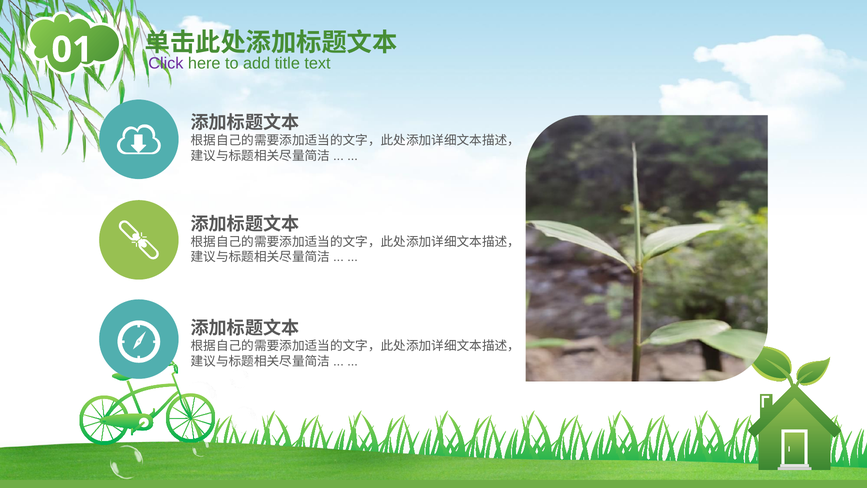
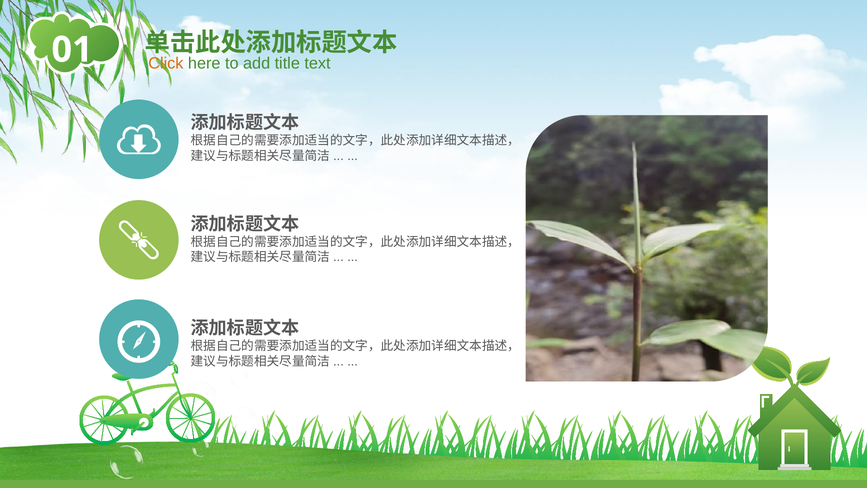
Click colour: purple -> orange
